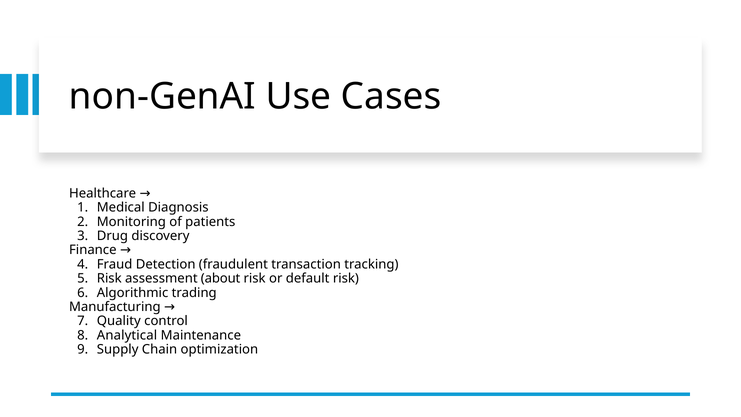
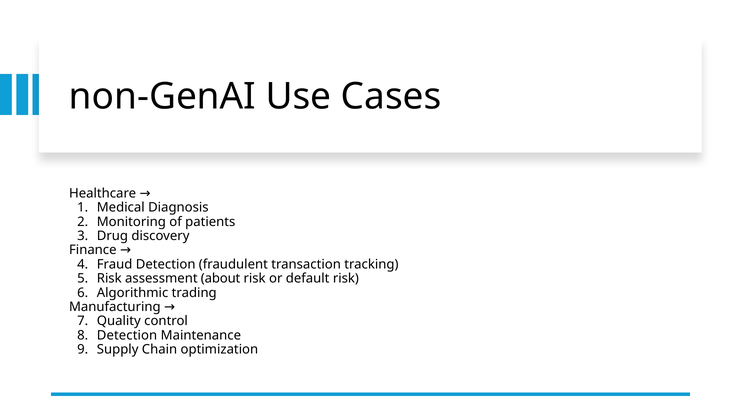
Analytical at (127, 335): Analytical -> Detection
